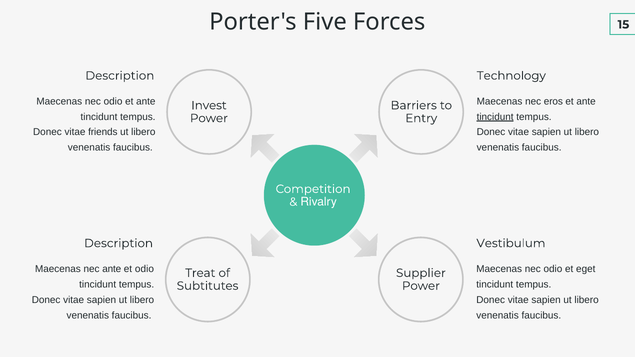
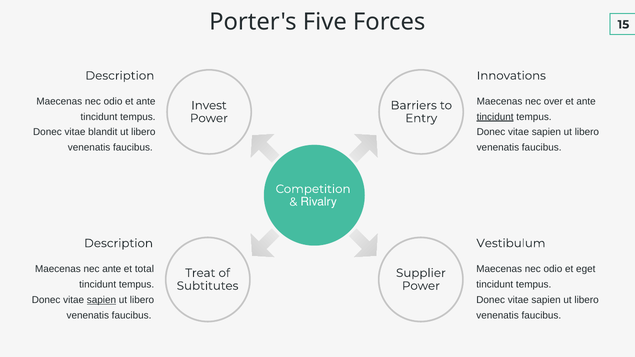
Technology: Technology -> Innovations
eros: eros -> over
friends: friends -> blandit
et odio: odio -> total
sapien at (101, 300) underline: none -> present
